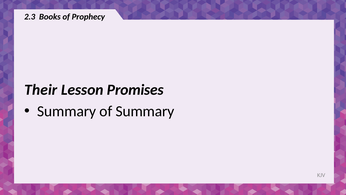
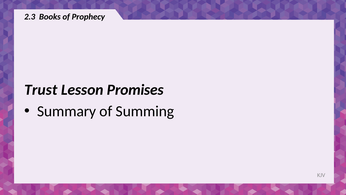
Their: Their -> Trust
of Summary: Summary -> Summing
